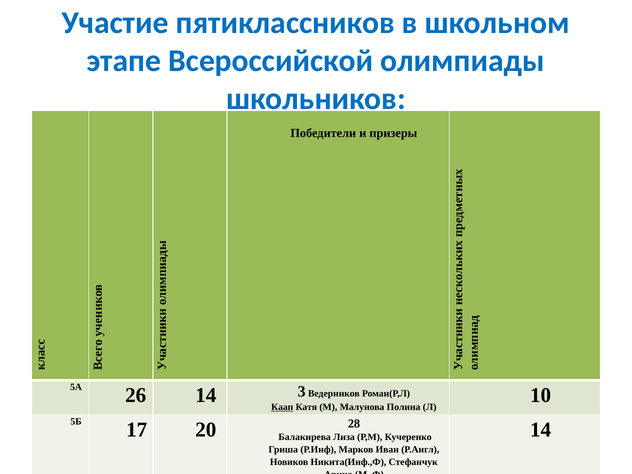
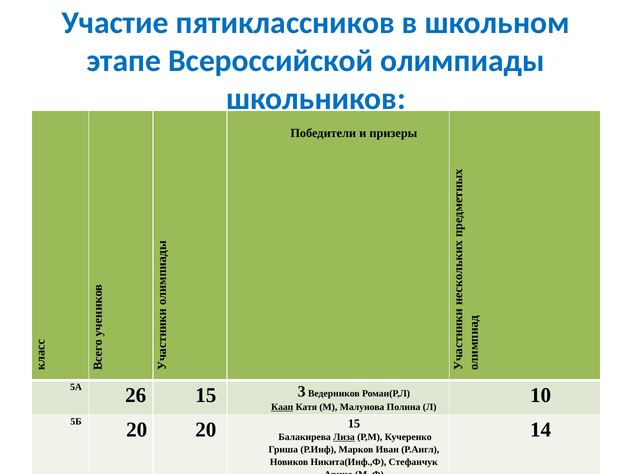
26 14: 14 -> 15
5Б 17: 17 -> 20
20 28: 28 -> 15
Лиза at (344, 437) underline: none -> present
